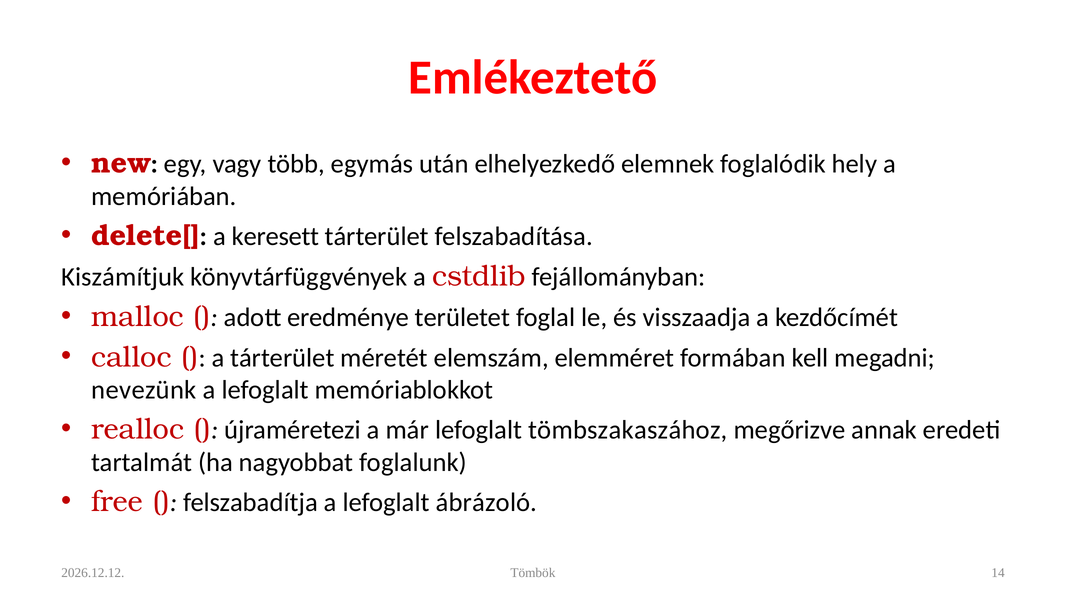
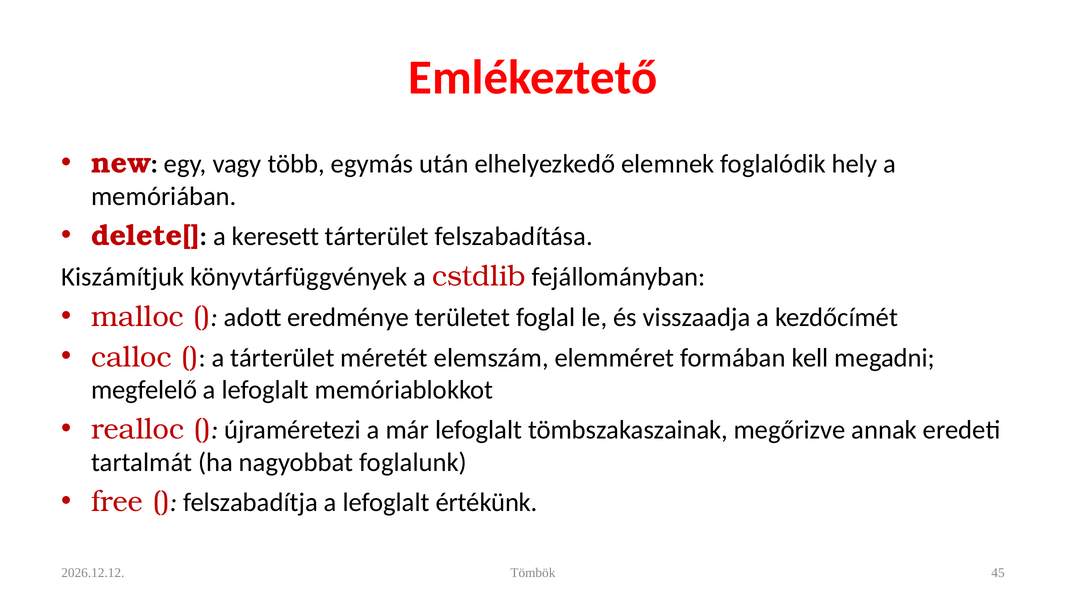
nevezünk: nevezünk -> megfelelő
tömbszakaszához: tömbszakaszához -> tömbszakaszainak
ábrázoló: ábrázoló -> értékünk
14: 14 -> 45
